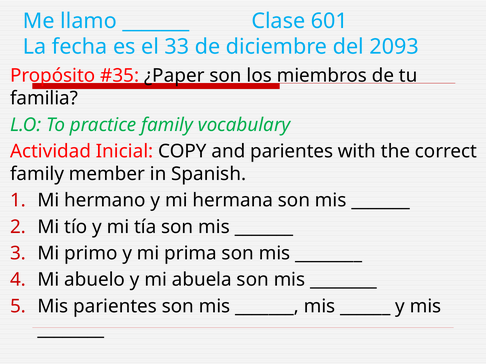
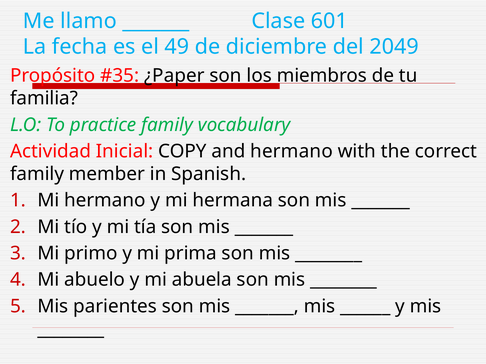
33: 33 -> 49
2093: 2093 -> 2049
and parientes: parientes -> hermano
